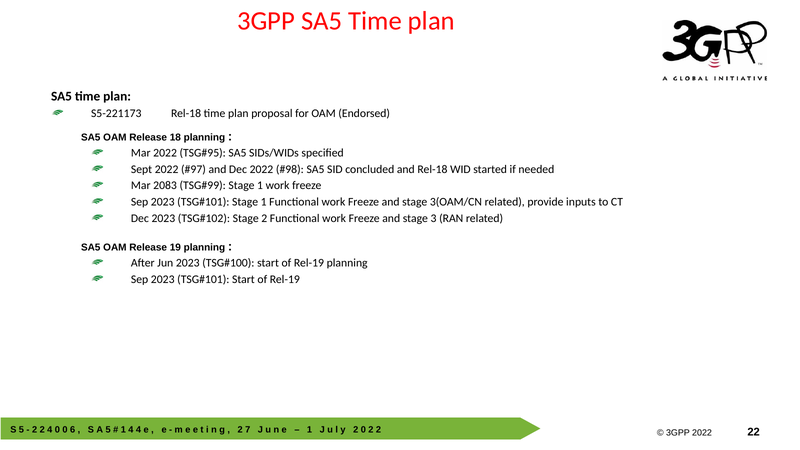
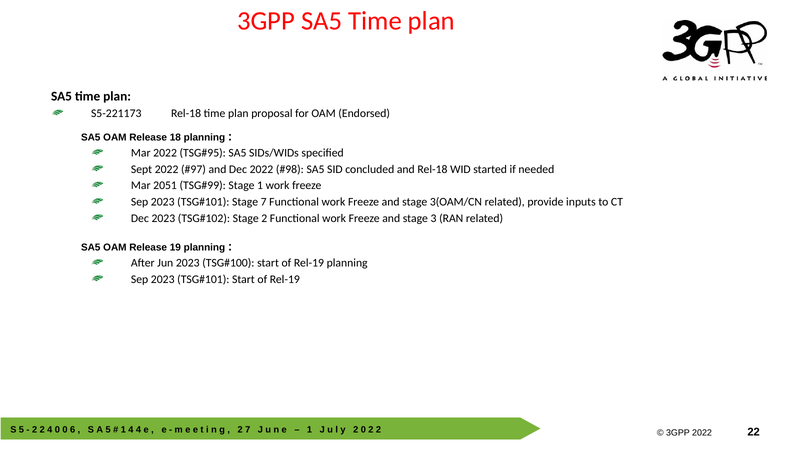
2083: 2083 -> 2051
1 at (264, 202): 1 -> 7
